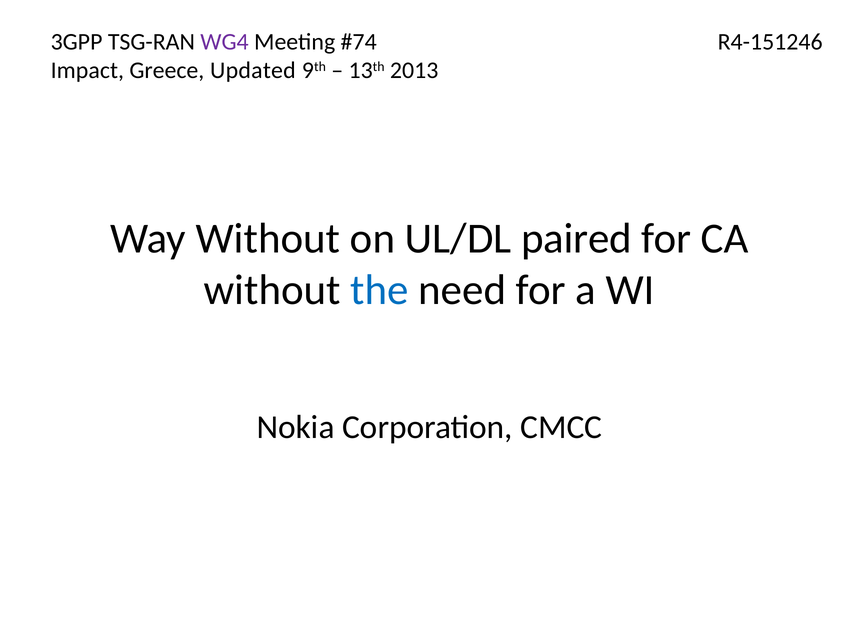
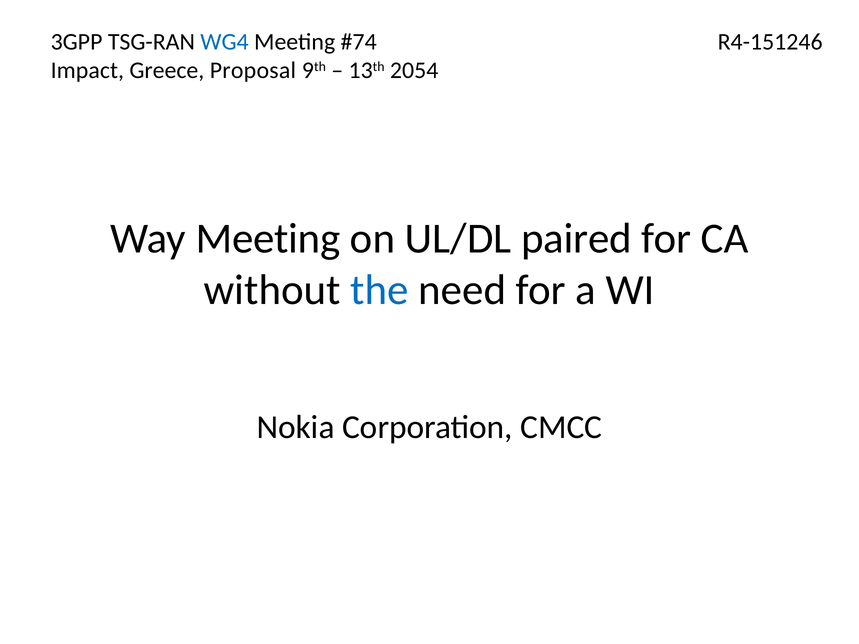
WG4 colour: purple -> blue
Updated: Updated -> Proposal
2013: 2013 -> 2054
Way Without: Without -> Meeting
